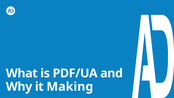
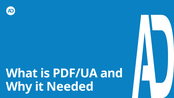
Making: Making -> Needed
